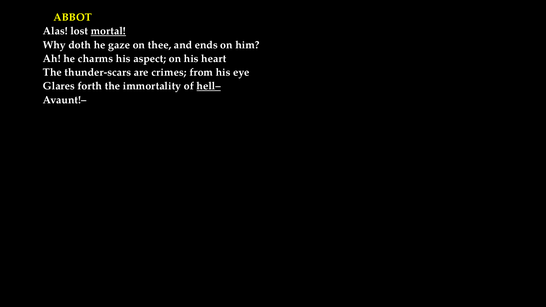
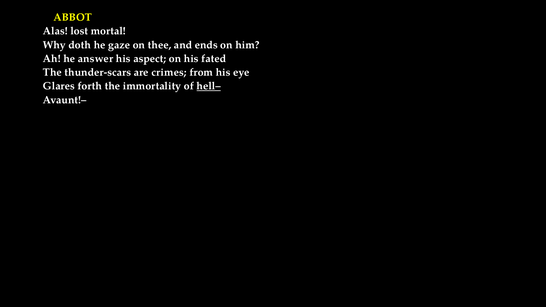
mortal underline: present -> none
charms: charms -> answer
heart: heart -> fated
